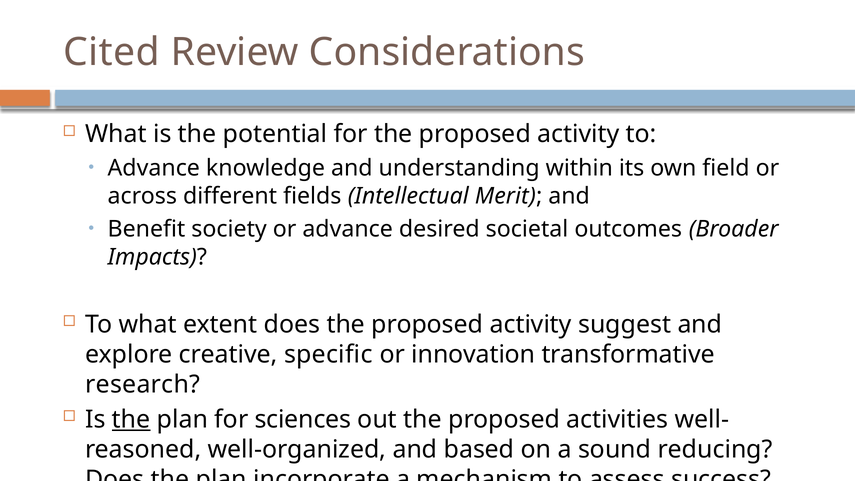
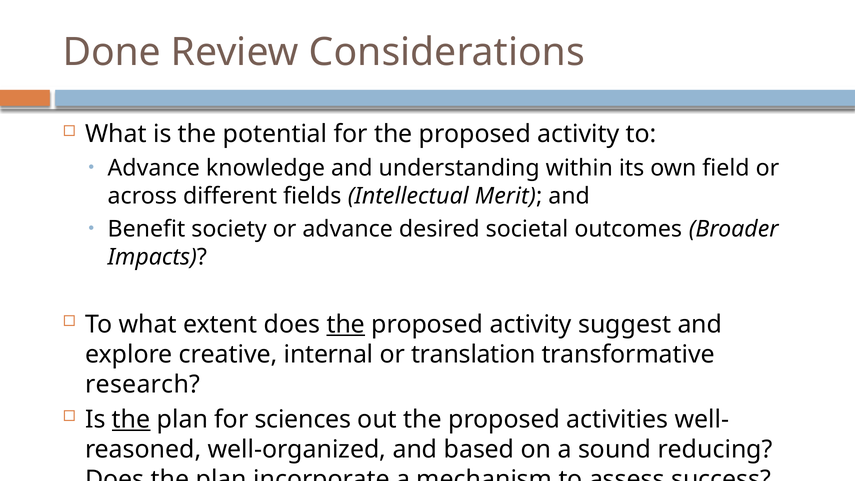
Cited: Cited -> Done
the at (346, 324) underline: none -> present
specific: specific -> internal
innovation: innovation -> translation
